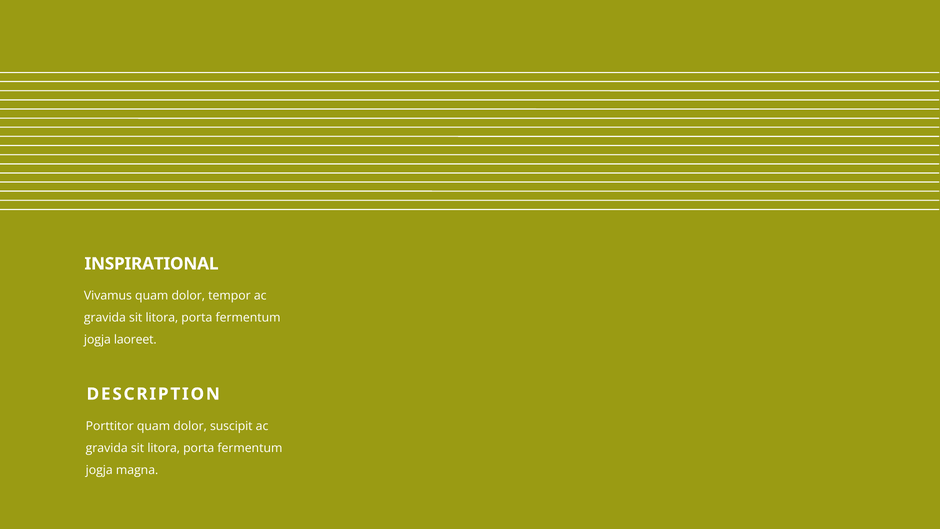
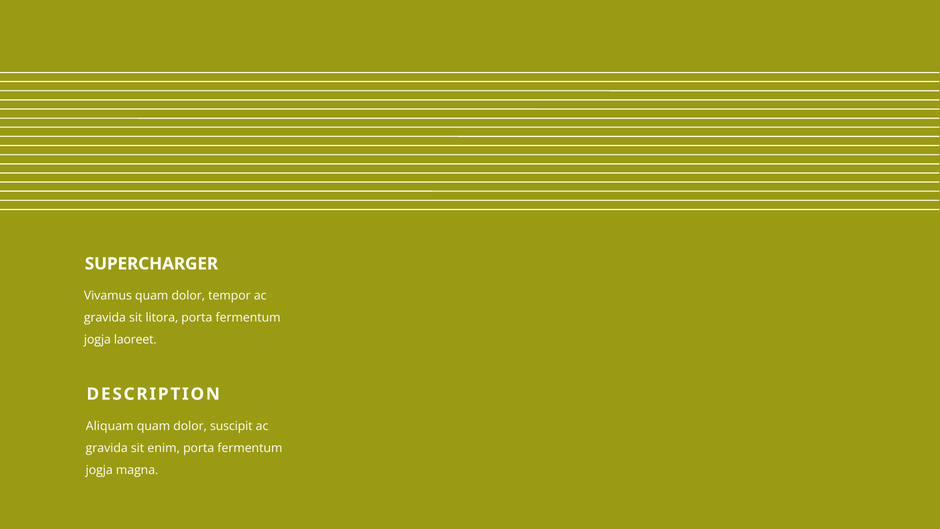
INSPIRATIONAL: INSPIRATIONAL -> SUPERCHARGER
Porttitor: Porttitor -> Aliquam
litora at (164, 448): litora -> enim
